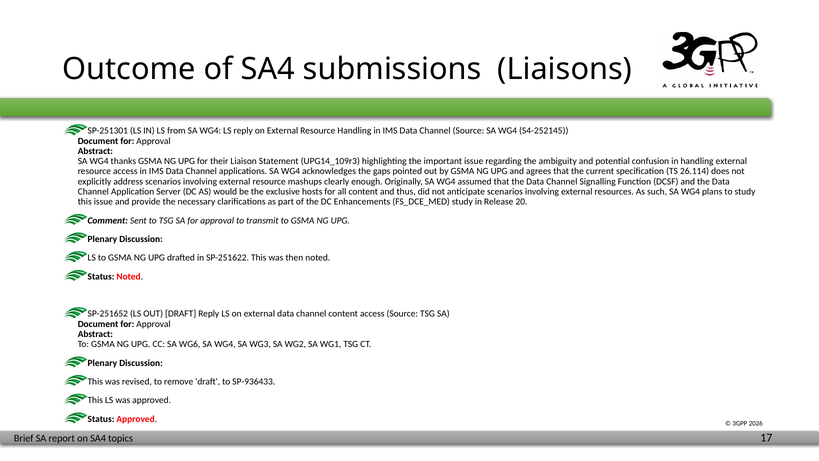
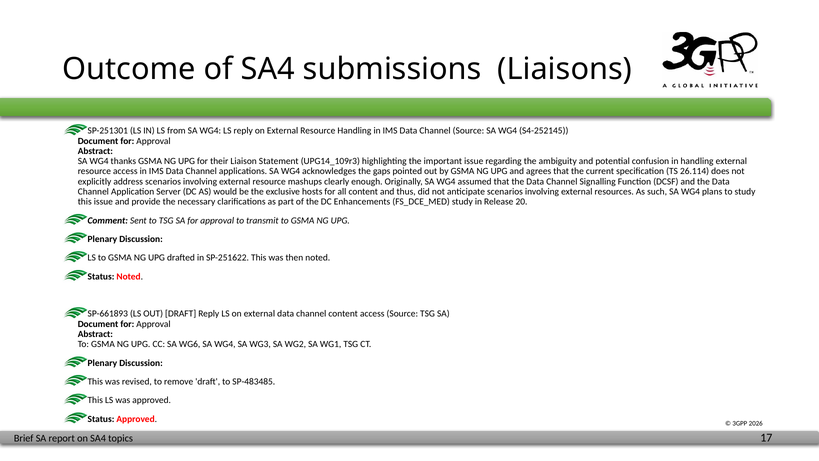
SP-251652: SP-251652 -> SP-661893
SP-936433: SP-936433 -> SP-483485
